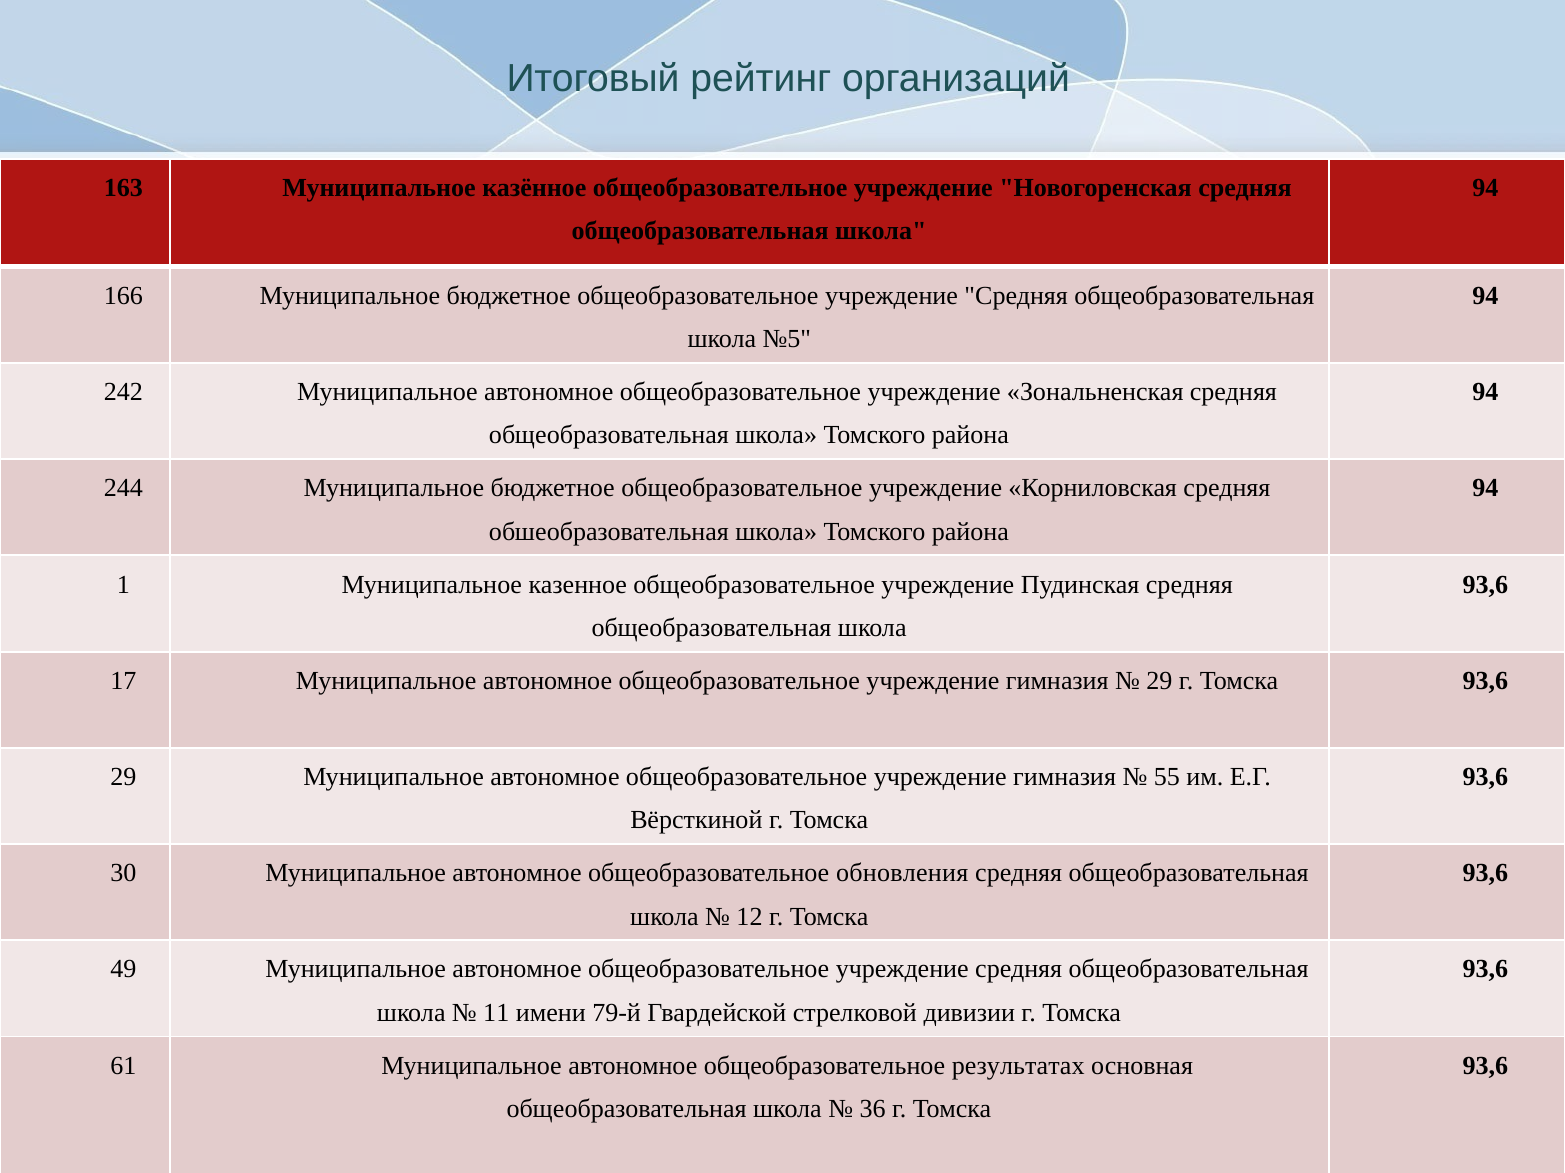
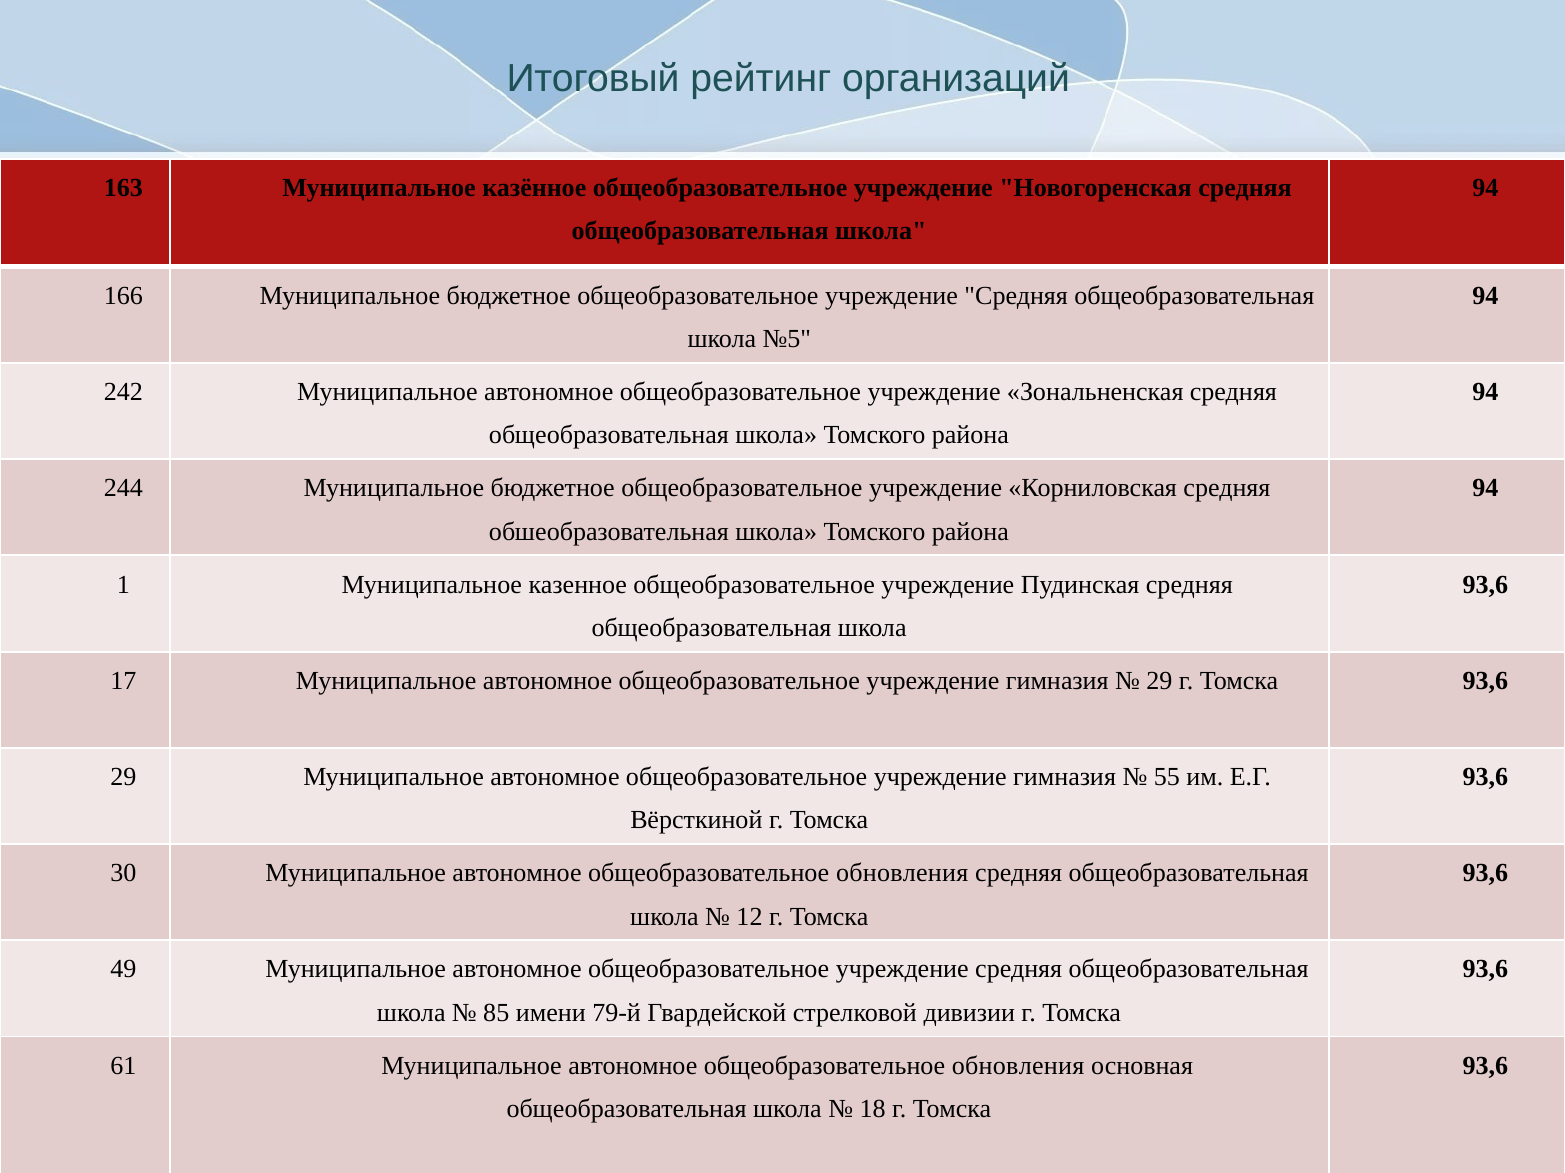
11: 11 -> 85
результатах at (1018, 1066): результатах -> обновления
36: 36 -> 18
